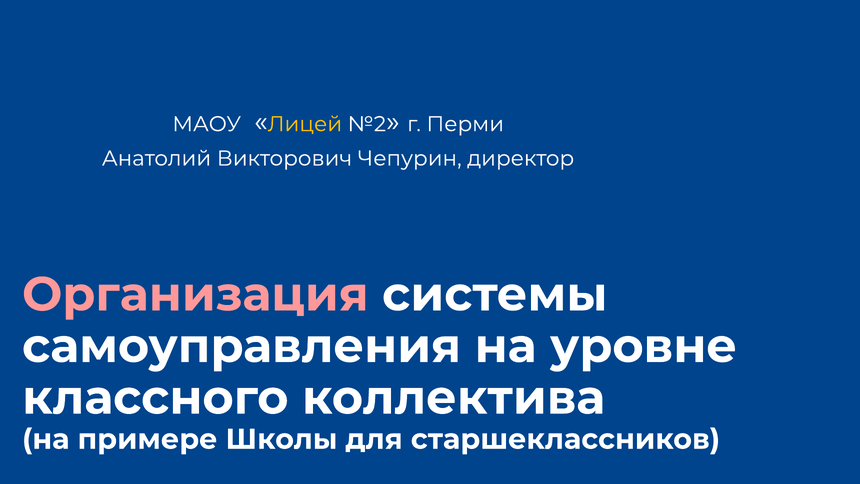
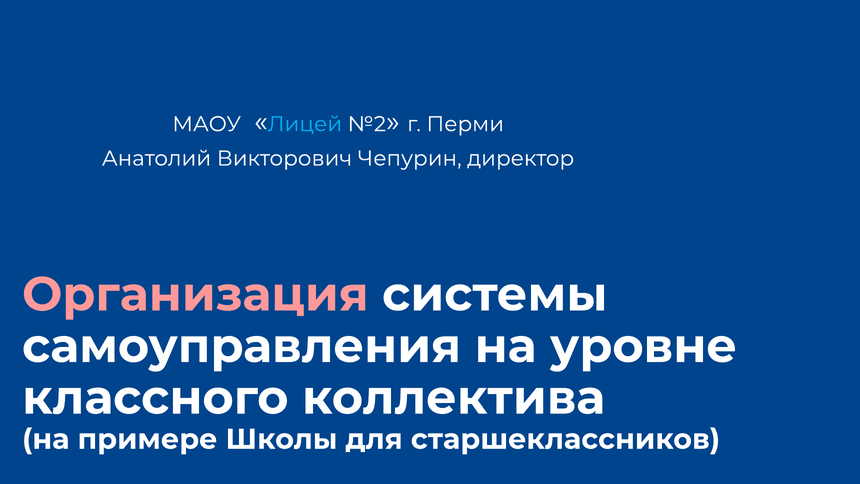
Лицей colour: yellow -> light blue
